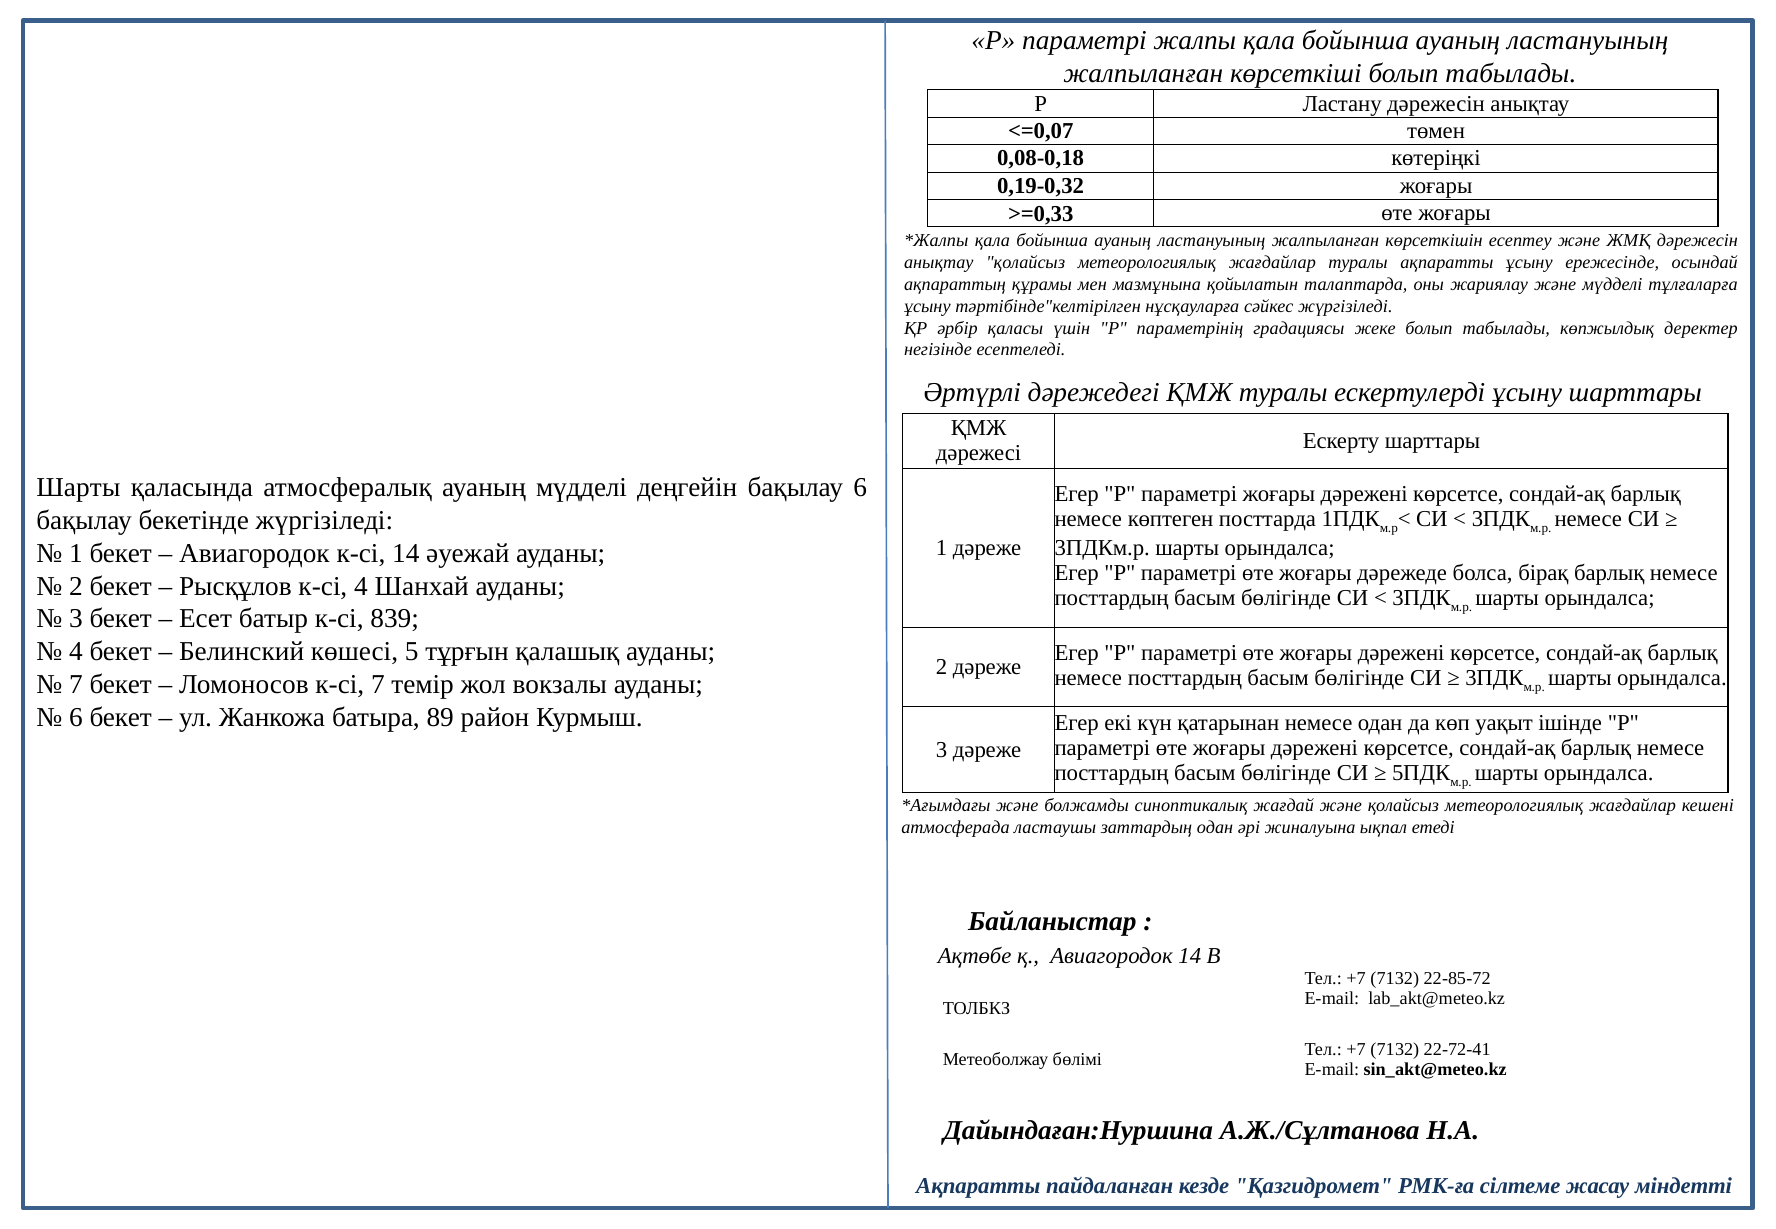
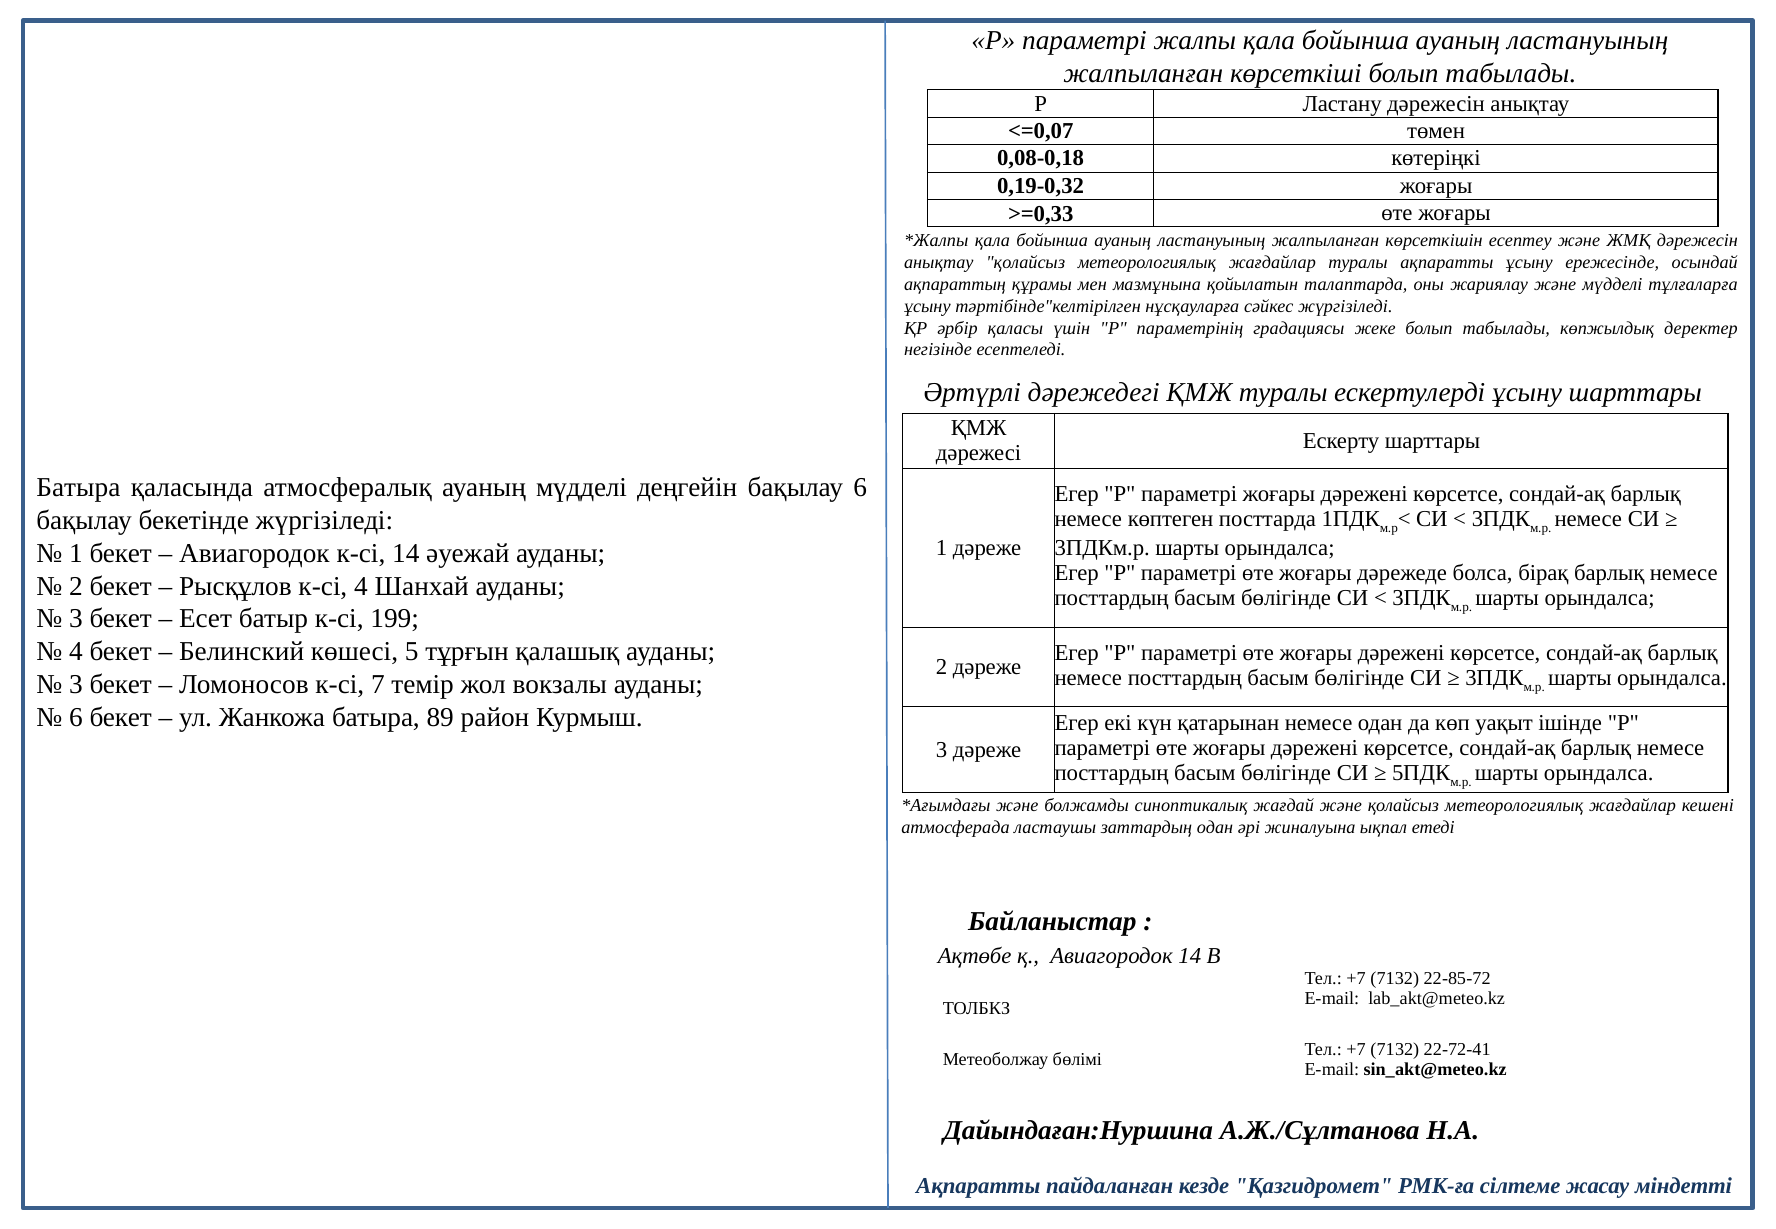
Шарты at (78, 488): Шарты -> Батыра
839: 839 -> 199
7 at (76, 685): 7 -> 3
